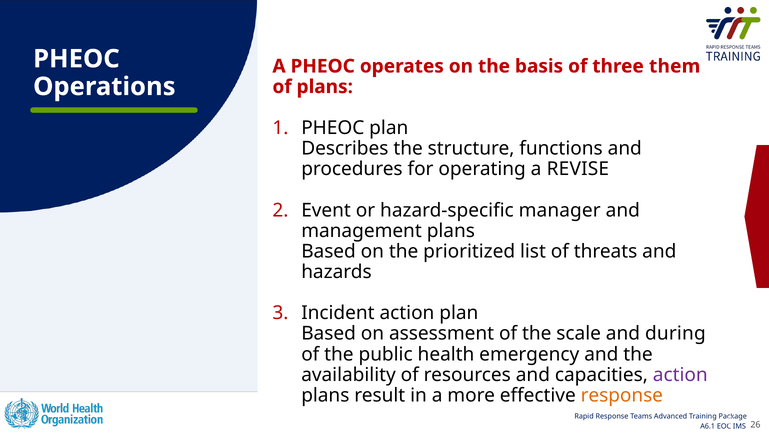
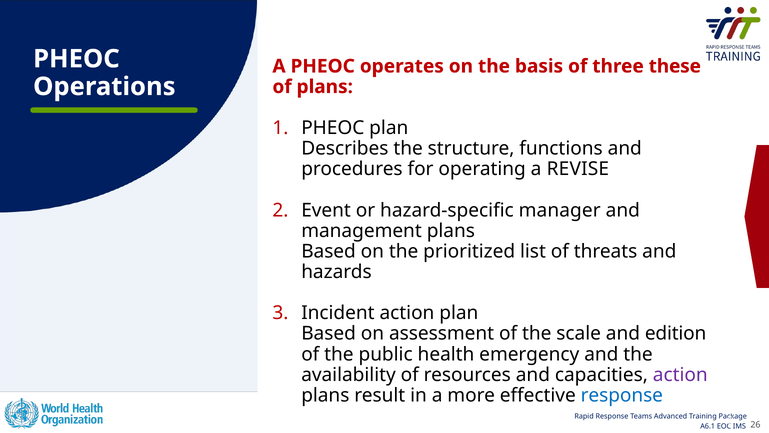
them: them -> these
during: during -> edition
response at (622, 395) colour: orange -> blue
